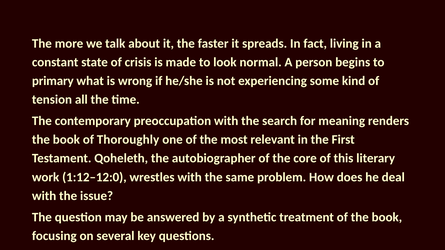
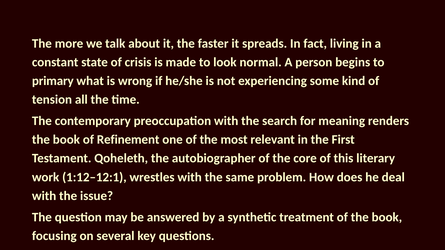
Thoroughly: Thoroughly -> Refinement
1:12–12:0: 1:12–12:0 -> 1:12–12:1
